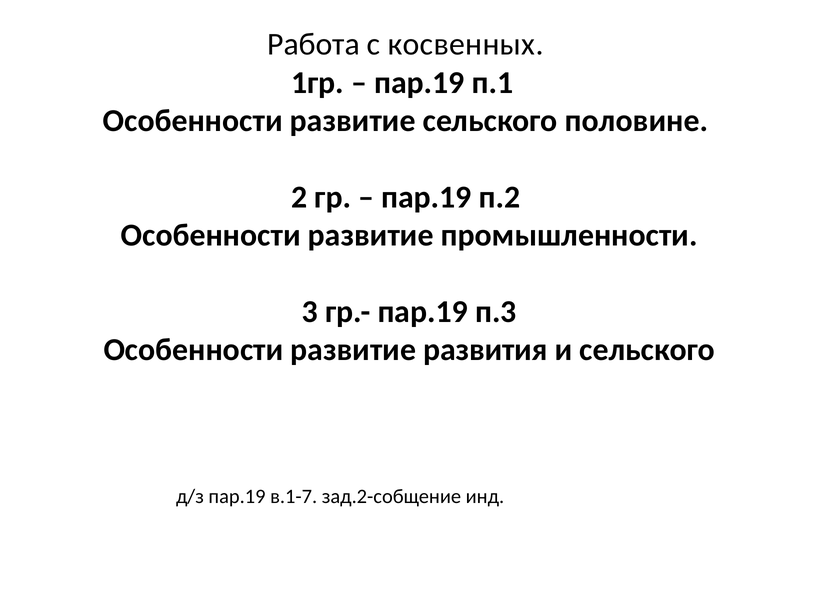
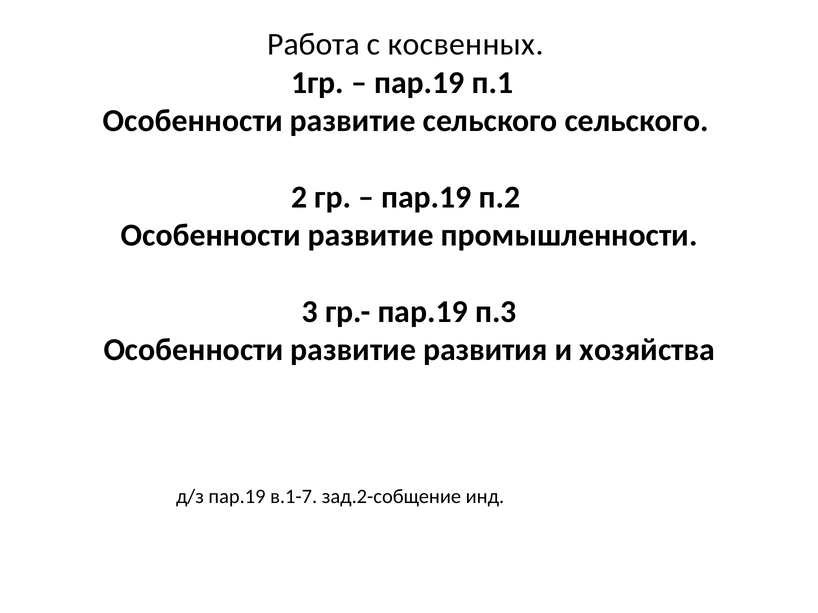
сельского половине: половине -> сельского
и сельского: сельского -> хозяйства
